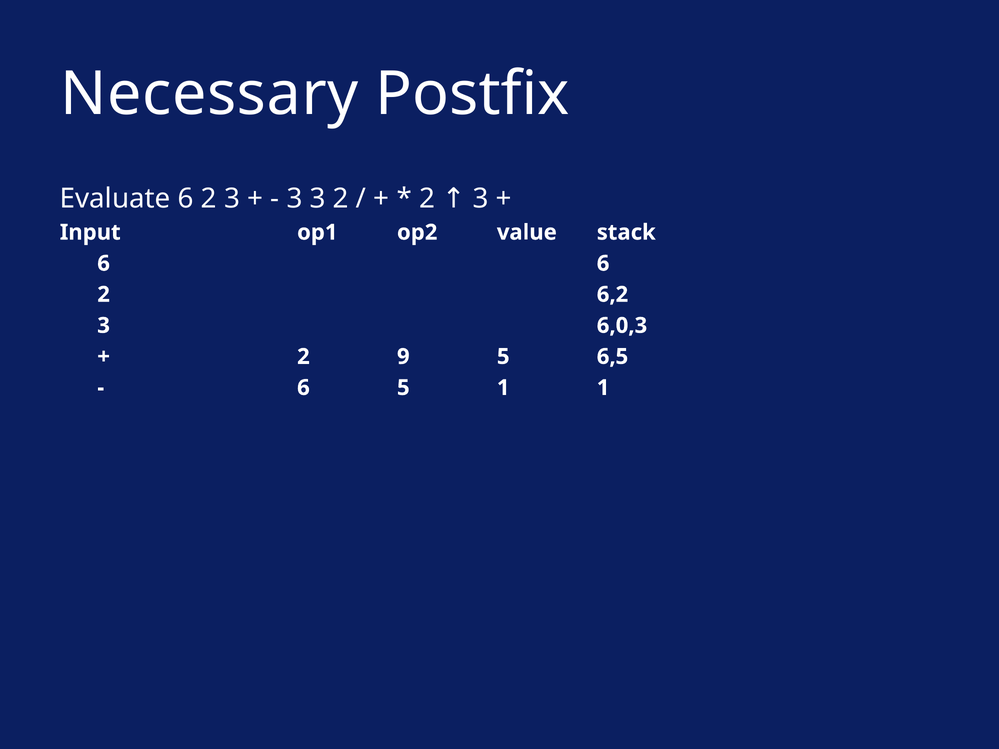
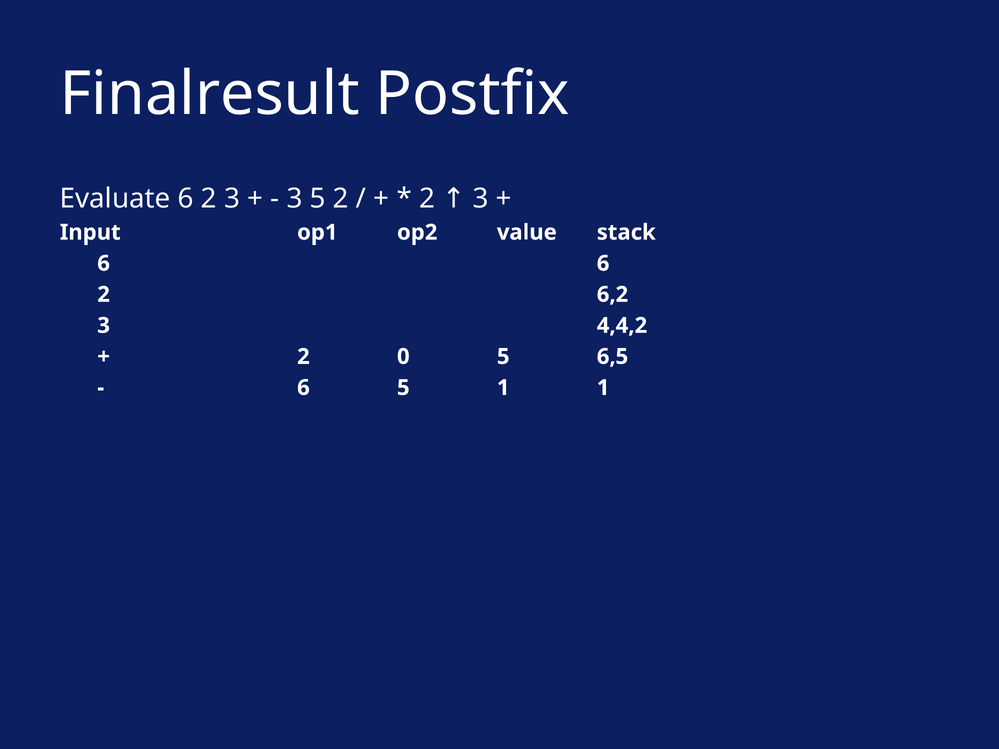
Necessary: Necessary -> Finalresult
3 3: 3 -> 5
6,0,3: 6,0,3 -> 4,4,2
9: 9 -> 0
